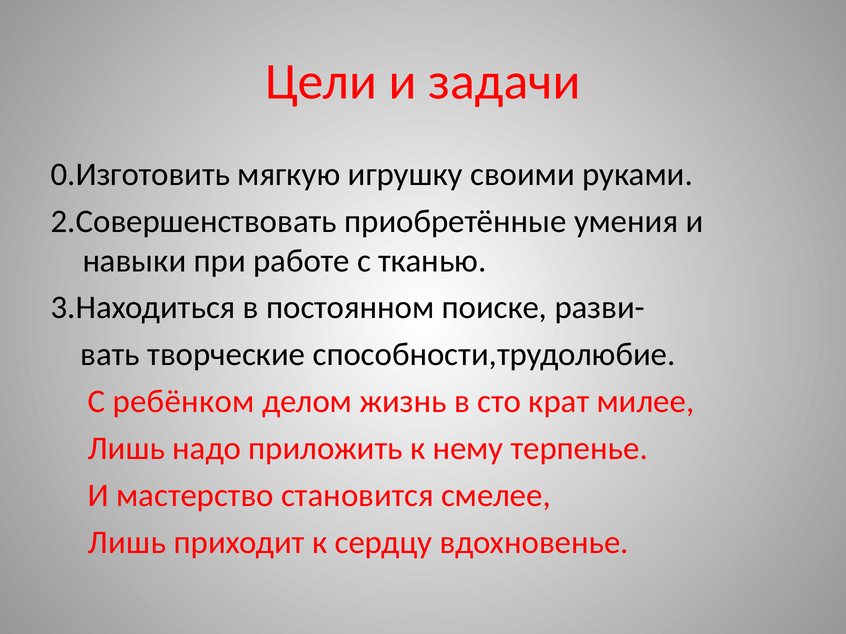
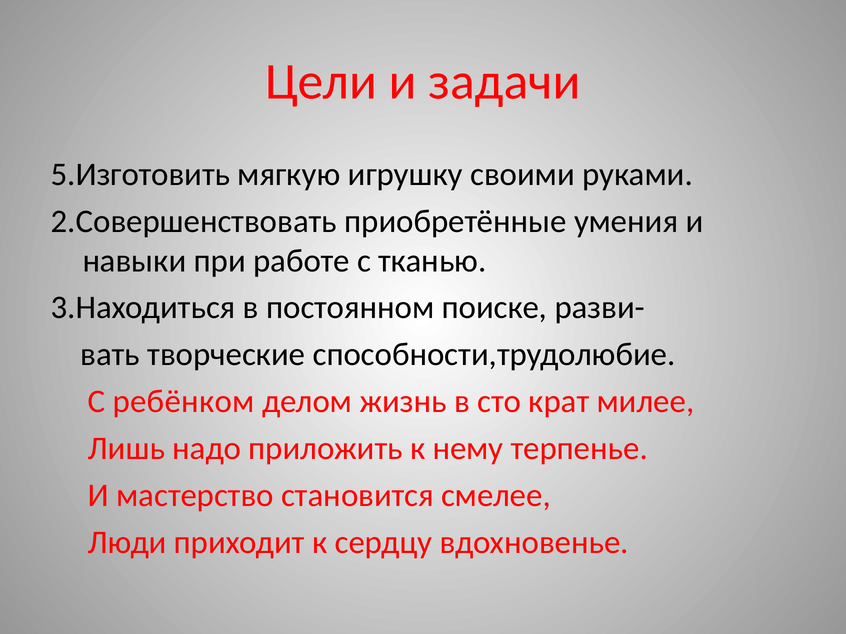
0.Изготовить: 0.Изготовить -> 5.Изготовить
Лишь at (127, 543): Лишь -> Люди
